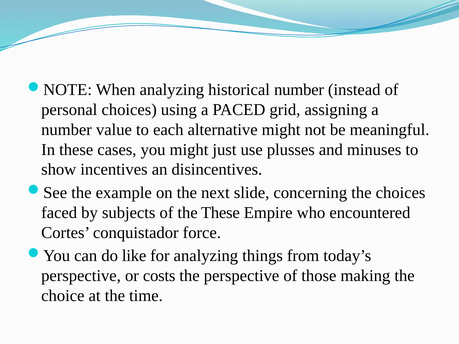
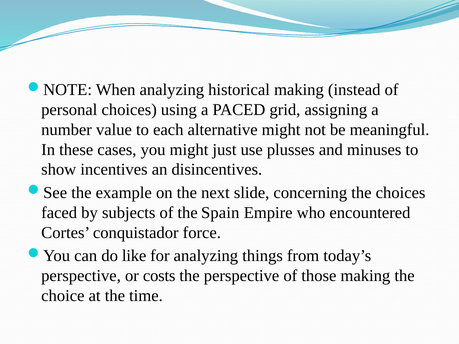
historical number: number -> making
the These: These -> Spain
